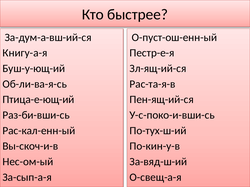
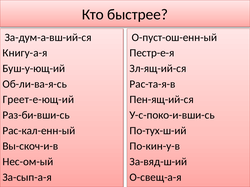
Птица-е-ющ-ий: Птица-е-ющ-ий -> Греет-е-ющ-ий
